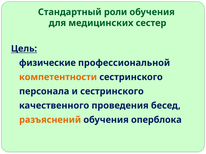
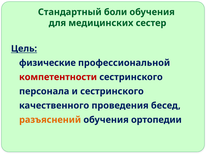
роли: роли -> боли
компетентности colour: orange -> red
оперблока: оперблока -> ортопедии
